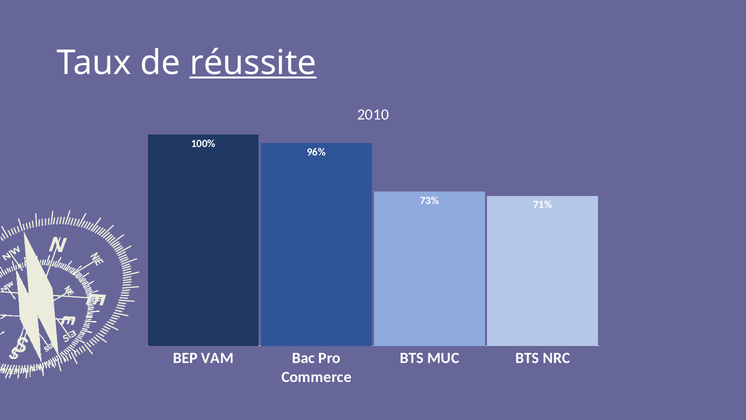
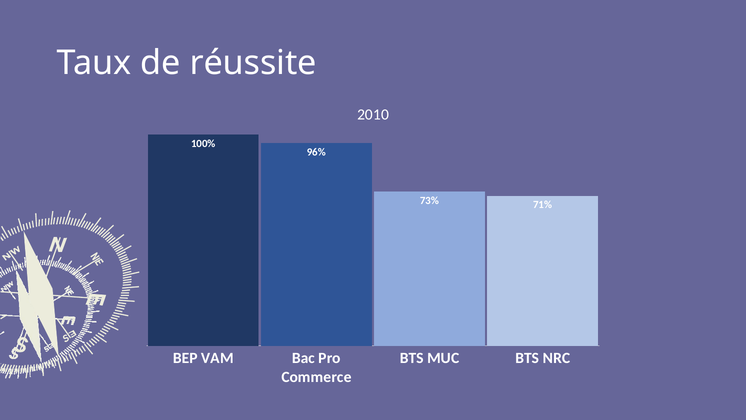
réussite underline: present -> none
